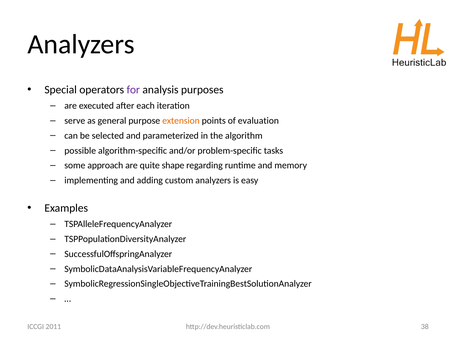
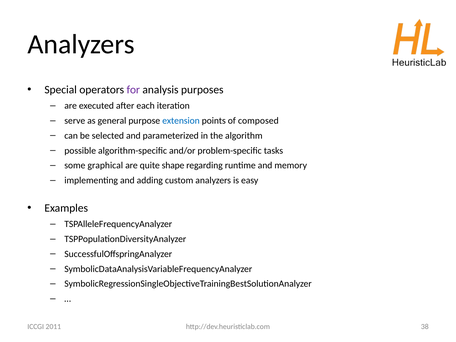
extension colour: orange -> blue
evaluation: evaluation -> composed
approach: approach -> graphical
